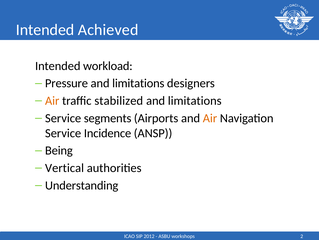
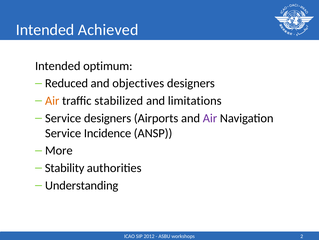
workload: workload -> optimum
Pressure: Pressure -> Reduced
limitations at (138, 83): limitations -> objectives
Service segments: segments -> designers
Air at (210, 118) colour: orange -> purple
Being: Being -> More
Vertical: Vertical -> Stability
